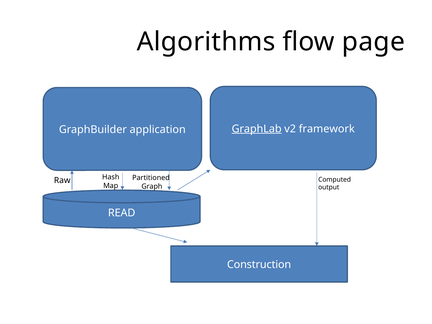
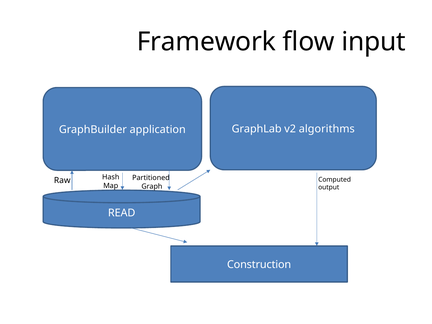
Algorithms: Algorithms -> Framework
page: page -> input
GraphLab underline: present -> none
framework: framework -> algorithms
